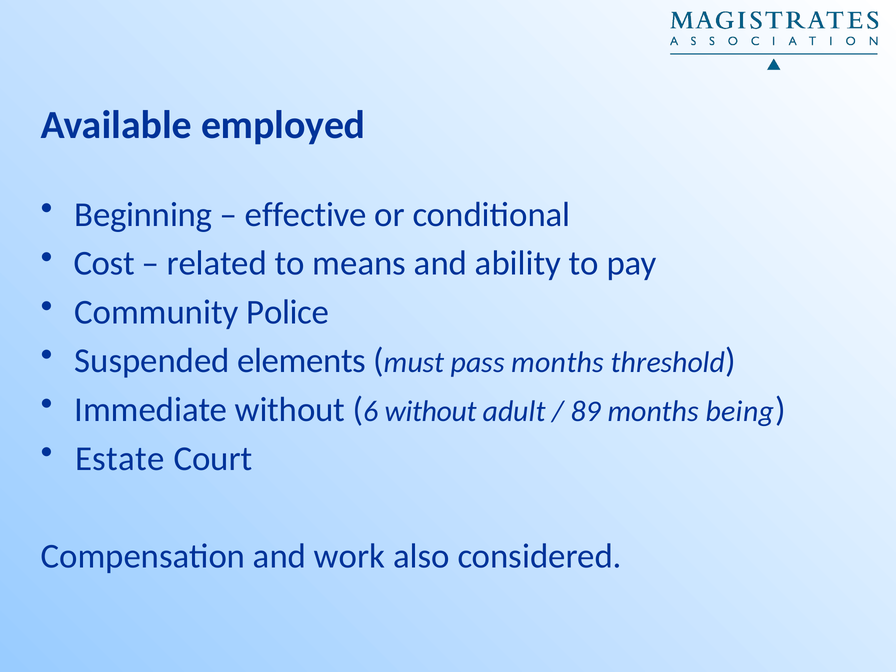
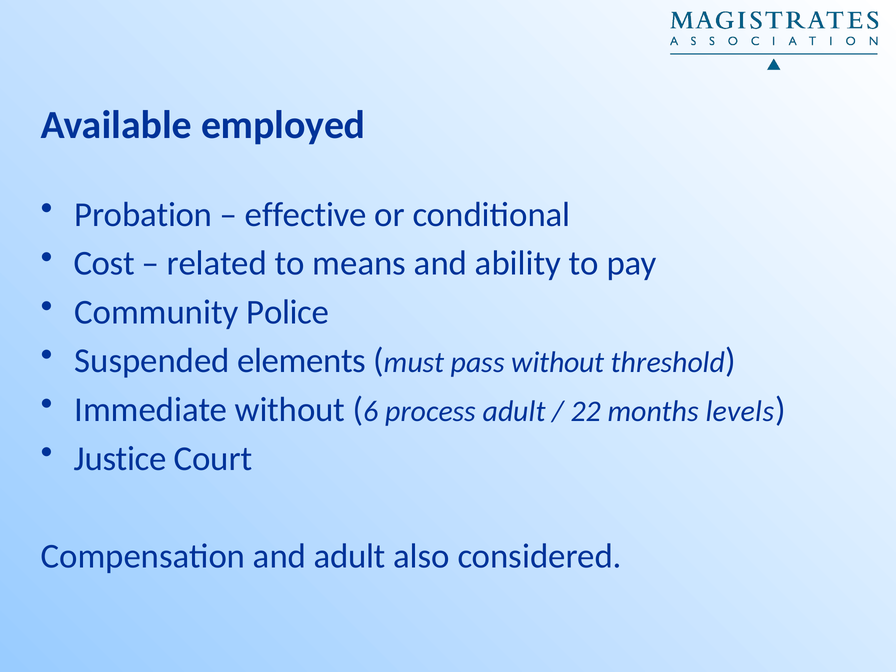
Beginning: Beginning -> Probation
pass months: months -> without
6 without: without -> process
89: 89 -> 22
being: being -> levels
Estate: Estate -> Justice
and work: work -> adult
